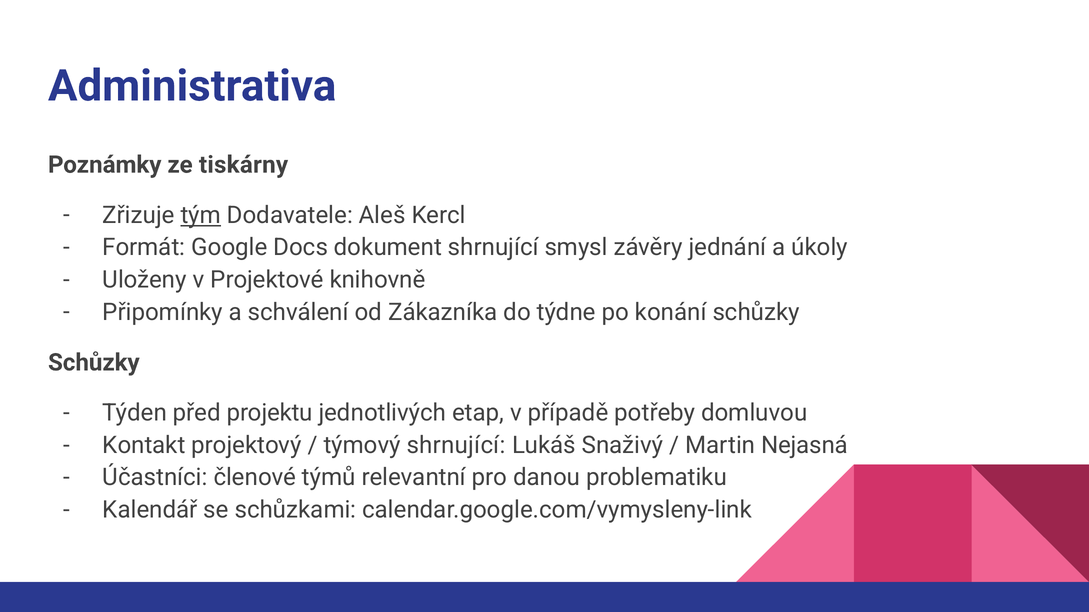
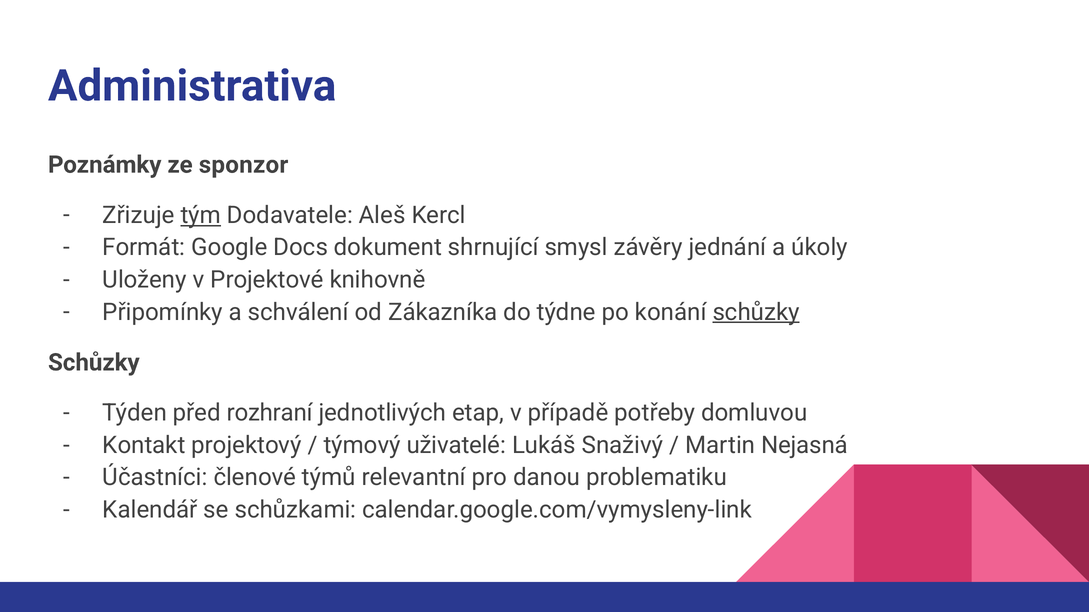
tiskárny: tiskárny -> sponzor
schůzky at (756, 312) underline: none -> present
projektu: projektu -> rozhraní
týmový shrnující: shrnující -> uživatelé
